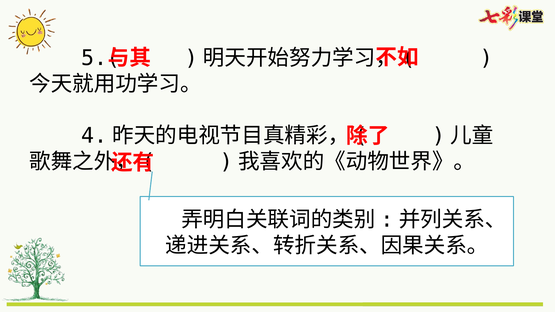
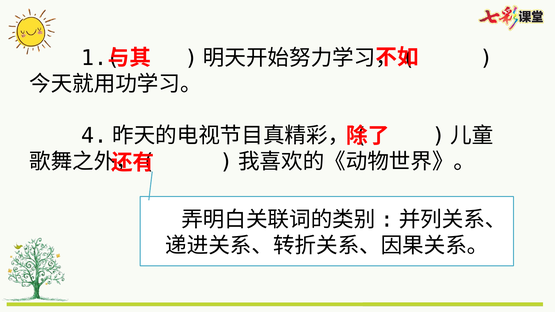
5.(: 5.( -> 1.(
